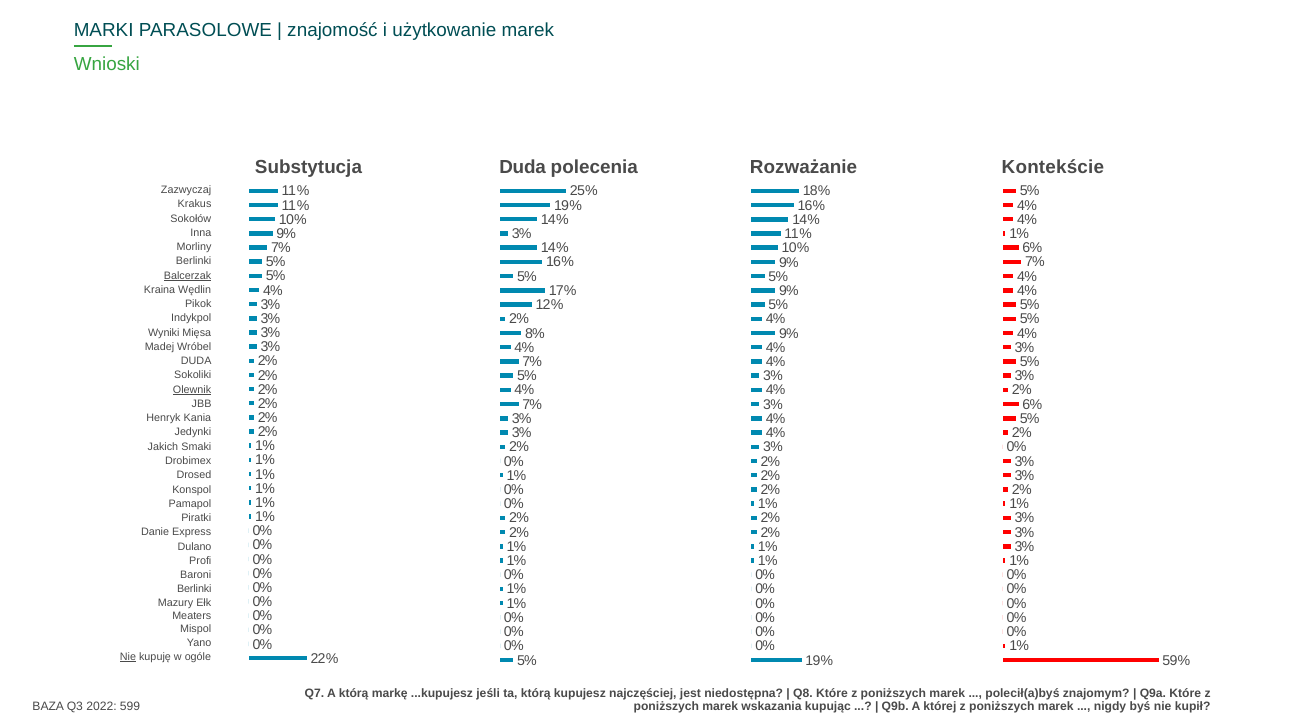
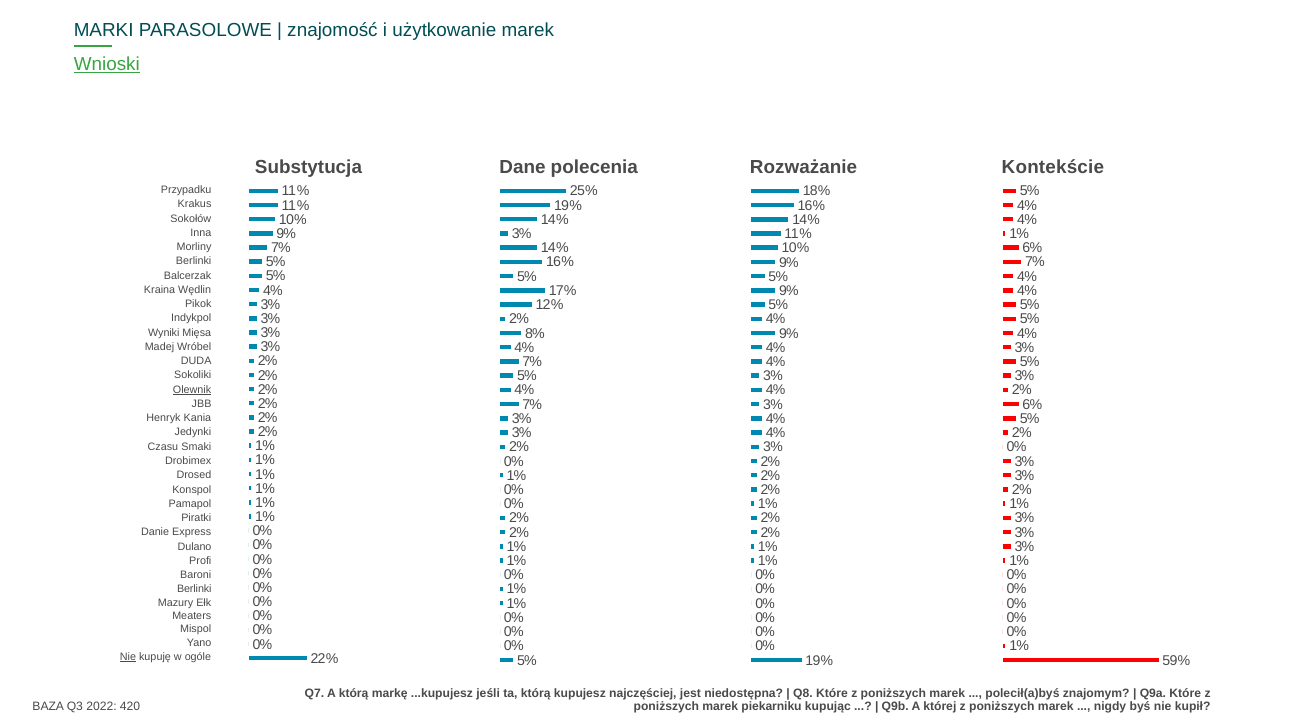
Wnioski underline: none -> present
Substytucja Duda: Duda -> Dane
Zazwyczaj: Zazwyczaj -> Przypadku
Balcerzak underline: present -> none
Jakich: Jakich -> Czasu
599: 599 -> 420
wskazania: wskazania -> piekarniku
